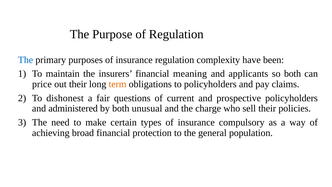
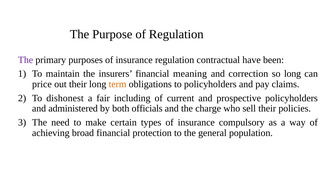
The at (26, 60) colour: blue -> purple
complexity: complexity -> contractual
applicants: applicants -> correction
so both: both -> long
questions: questions -> including
unusual: unusual -> officials
